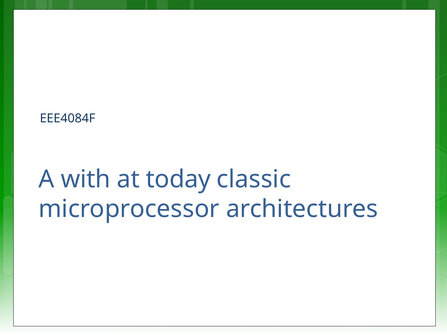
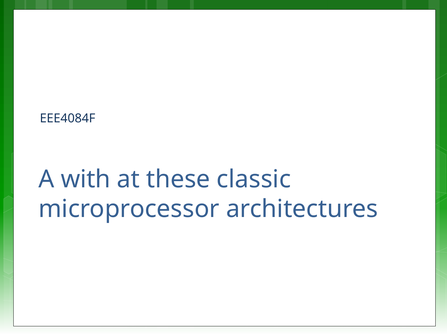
today: today -> these
